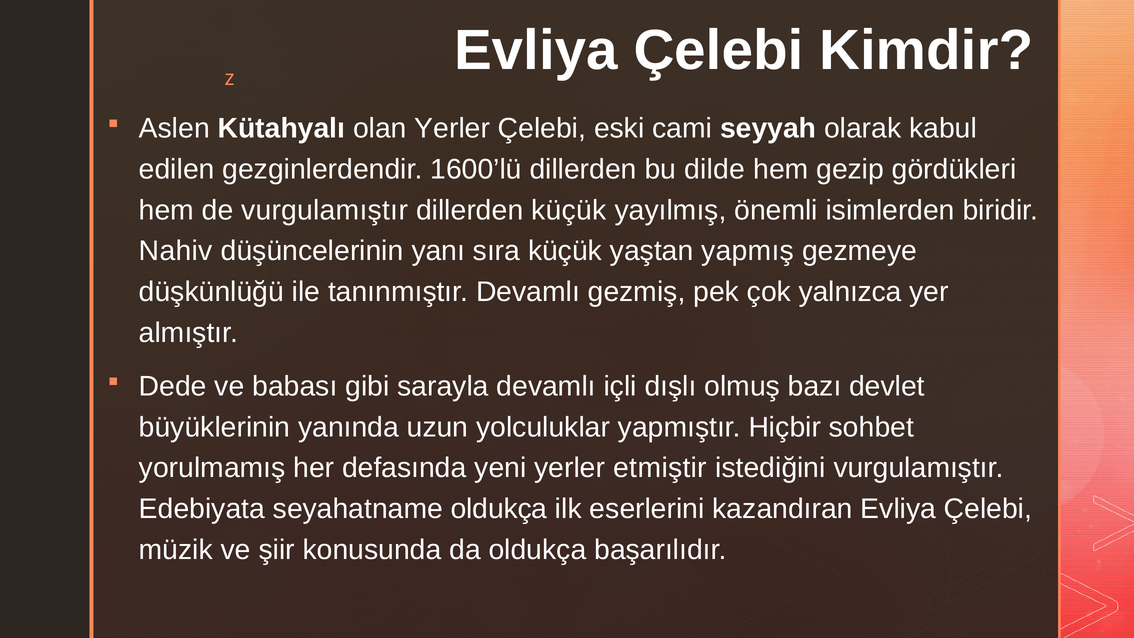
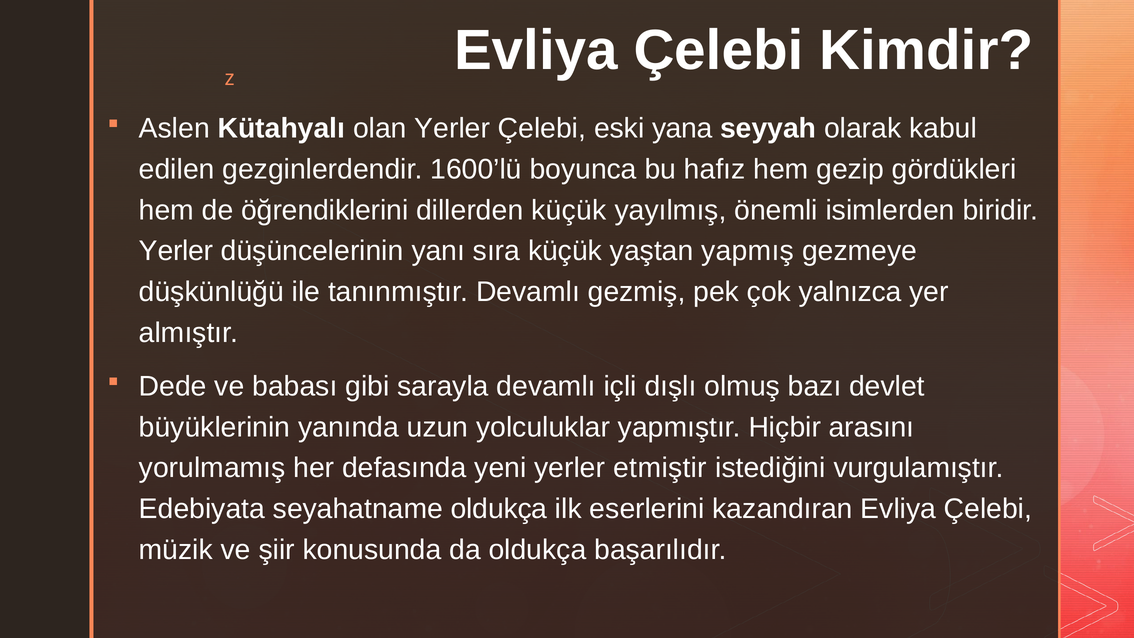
cami: cami -> yana
1600’lü dillerden: dillerden -> boyunca
dilde: dilde -> hafız
de vurgulamıştır: vurgulamıştır -> öğrendiklerini
Nahiv at (176, 251): Nahiv -> Yerler
sohbet: sohbet -> arasını
